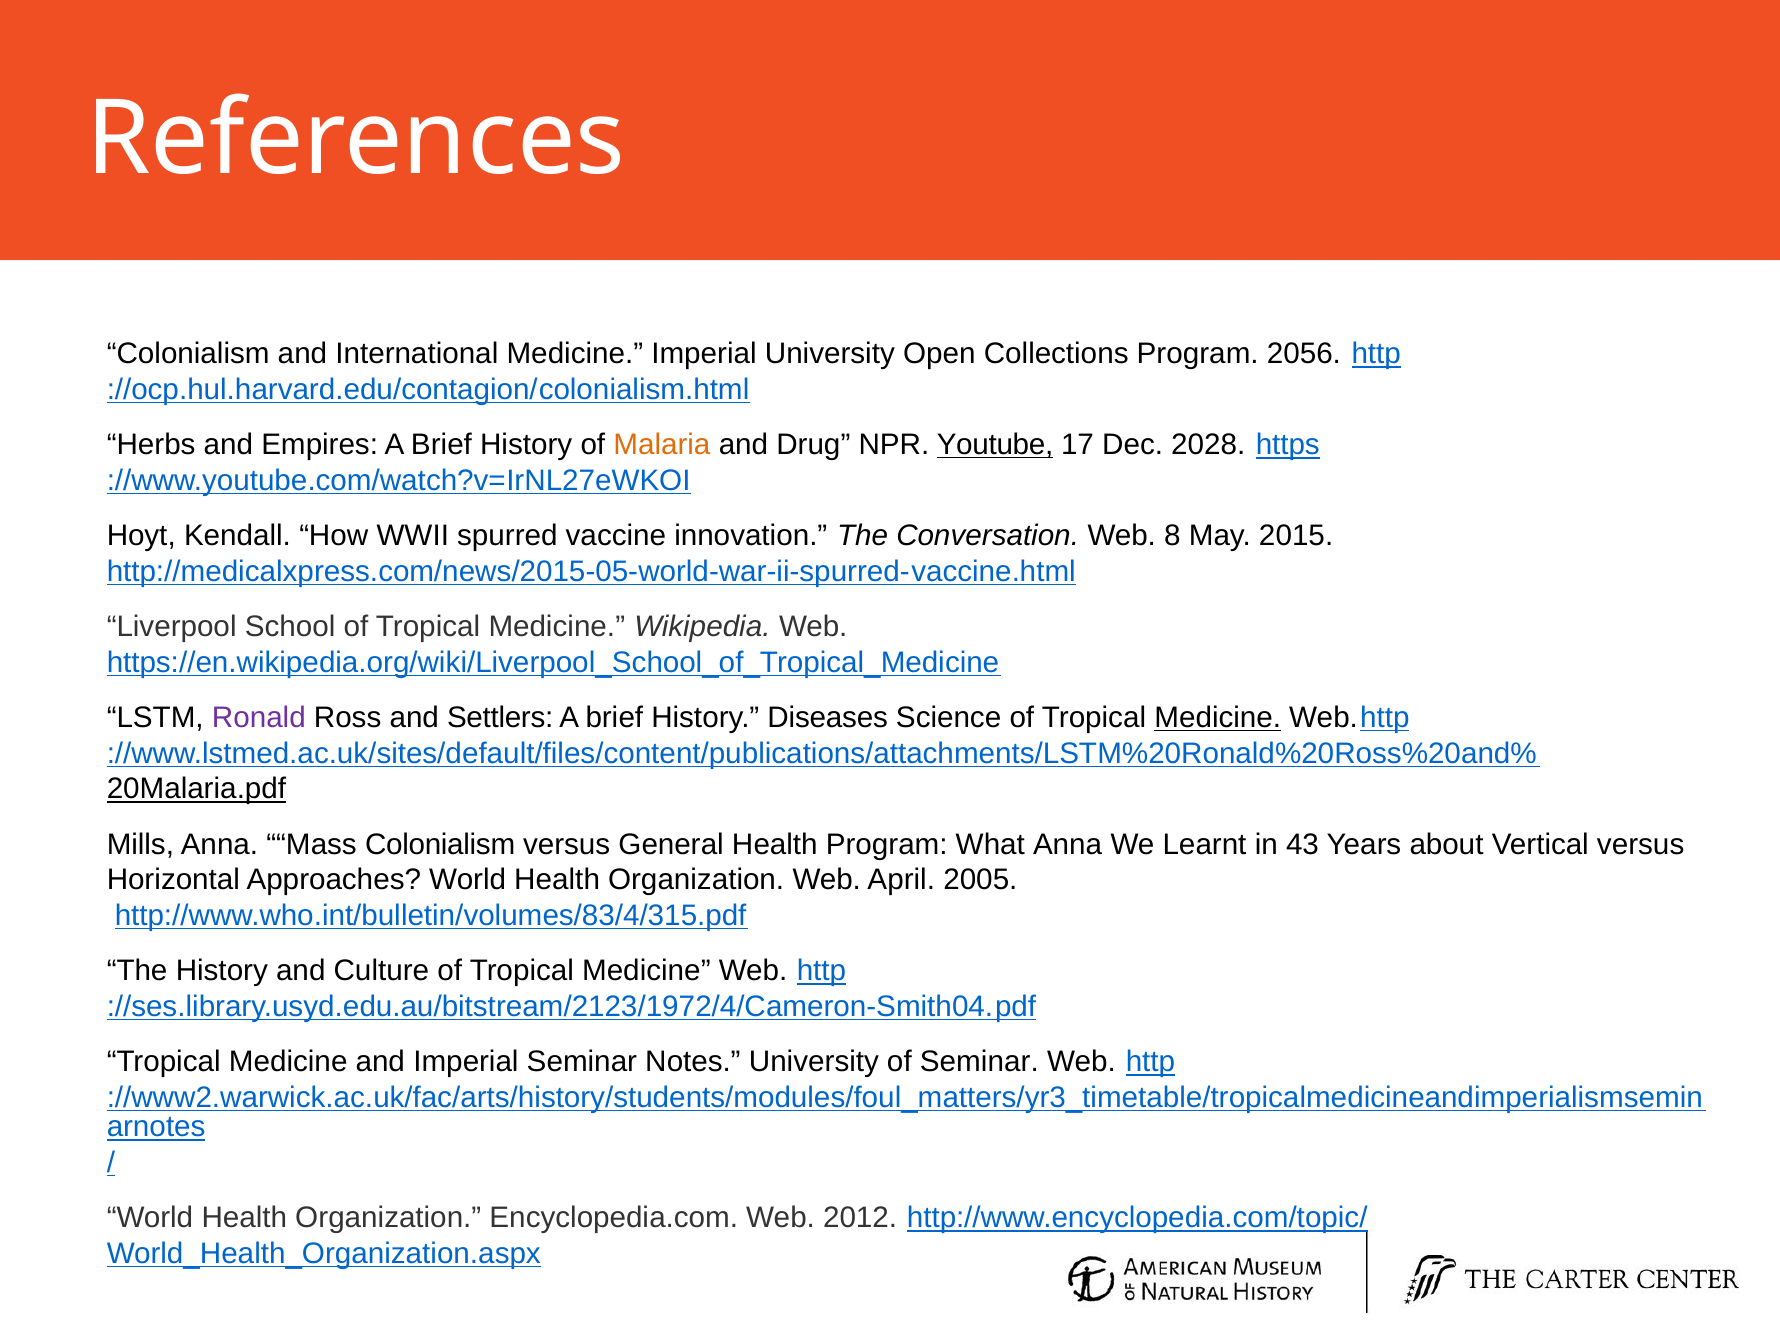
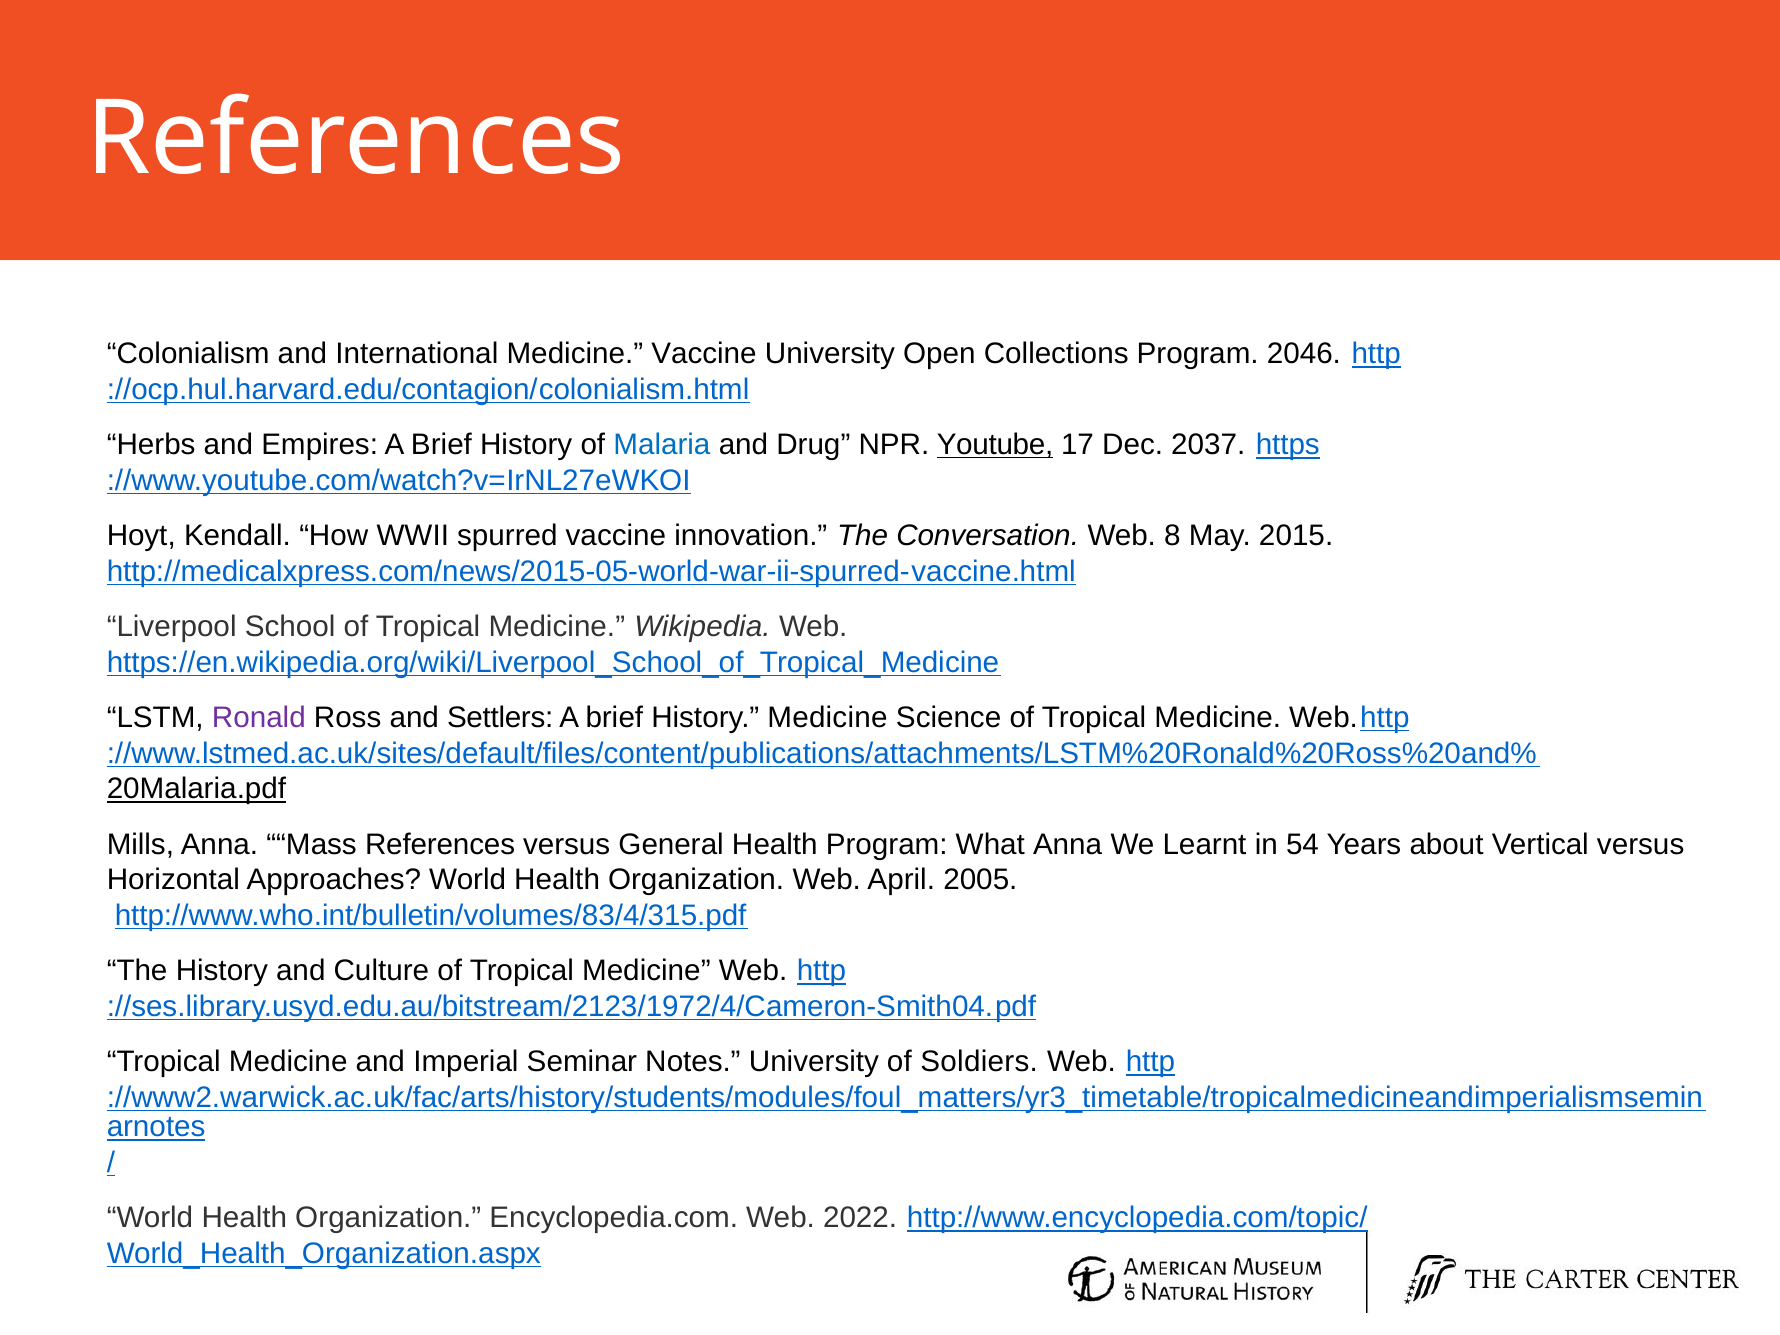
Medicine Imperial: Imperial -> Vaccine
2056: 2056 -> 2046
Malaria colour: orange -> blue
2028: 2028 -> 2037
History Diseases: Diseases -> Medicine
Medicine at (1218, 718) underline: present -> none
Mass Colonialism: Colonialism -> References
43: 43 -> 54
of Seminar: Seminar -> Soldiers
2012: 2012 -> 2022
